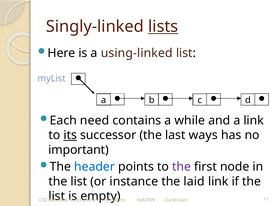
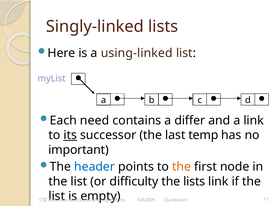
lists at (163, 27) underline: present -> none
while: while -> differ
ways: ways -> temp
the at (182, 167) colour: purple -> orange
instance: instance -> difficulty
the laid: laid -> lists
